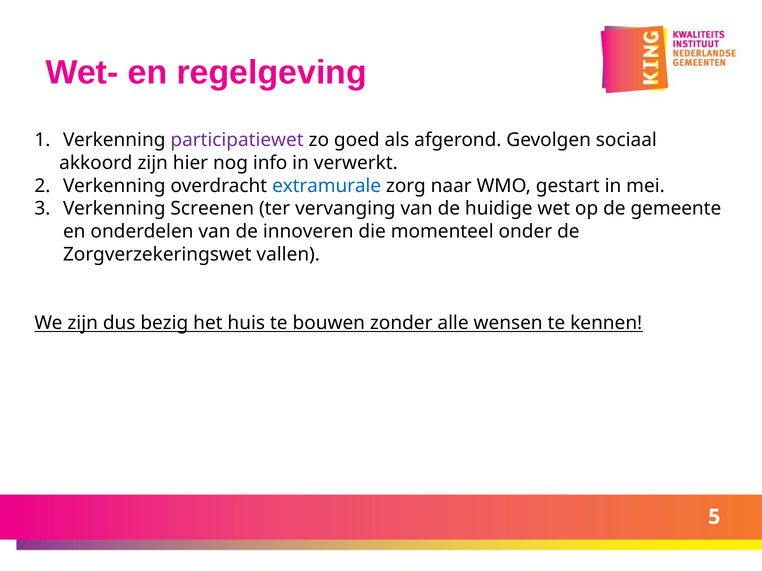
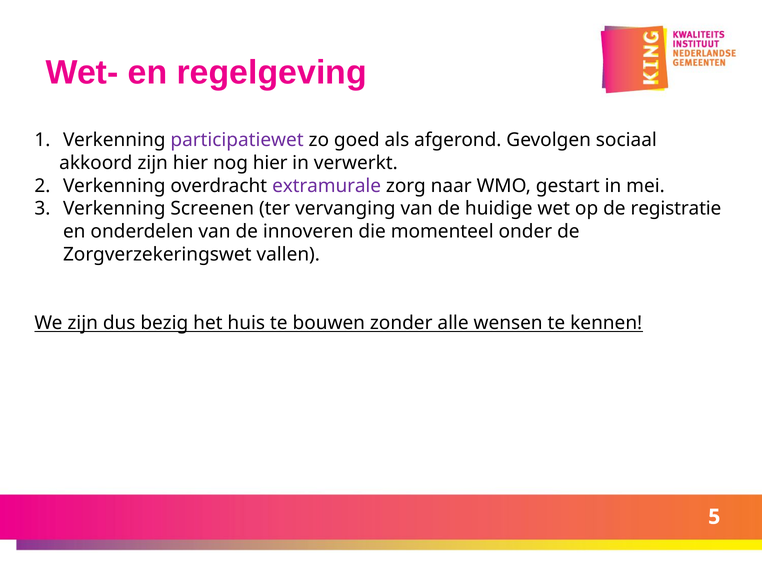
nog info: info -> hier
extramurale colour: blue -> purple
gemeente: gemeente -> registratie
